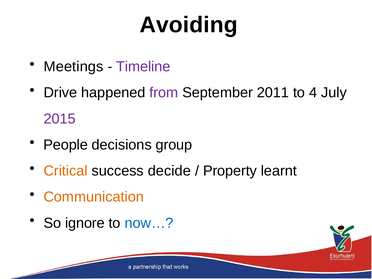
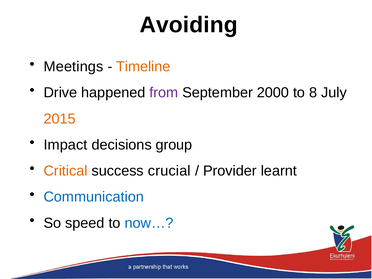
Timeline colour: purple -> orange
2011: 2011 -> 2000
4: 4 -> 8
2015 colour: purple -> orange
People: People -> Impact
decide: decide -> crucial
Property: Property -> Provider
Communication colour: orange -> blue
ignore: ignore -> speed
